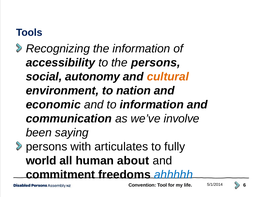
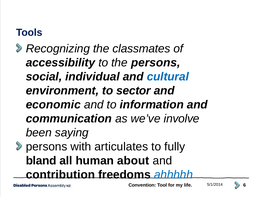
the information: information -> classmates
autonomy: autonomy -> individual
cultural colour: orange -> blue
nation: nation -> sector
world: world -> bland
commitment: commitment -> contribution
